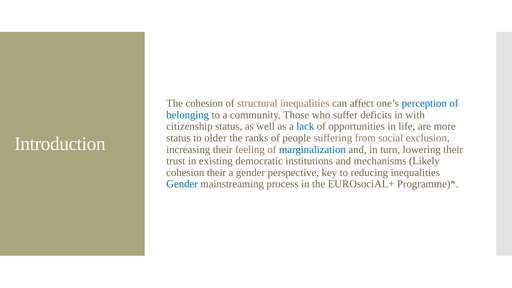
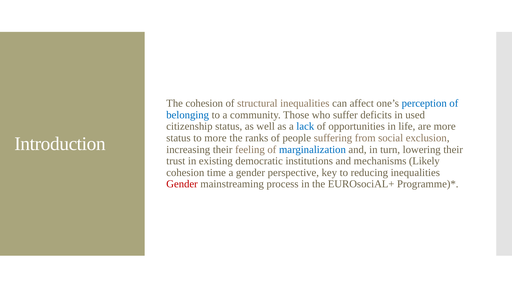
with: with -> used
to older: older -> more
cohesion their: their -> time
Gender at (182, 184) colour: blue -> red
